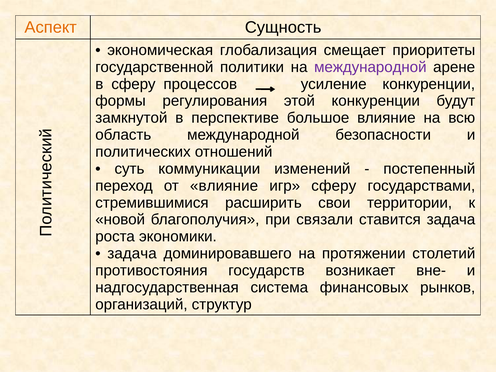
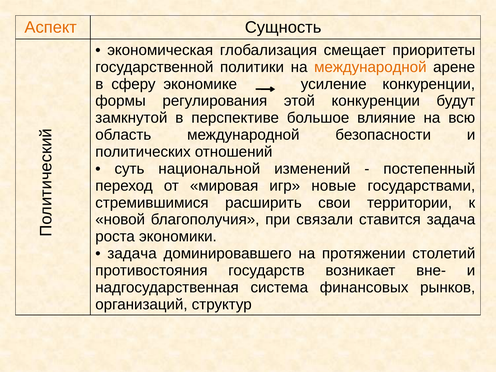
международной at (370, 67) colour: purple -> orange
процессов: процессов -> экономике
коммуникации: коммуникации -> национальной
от влияние: влияние -> мировая
игр сферу: сферу -> новые
